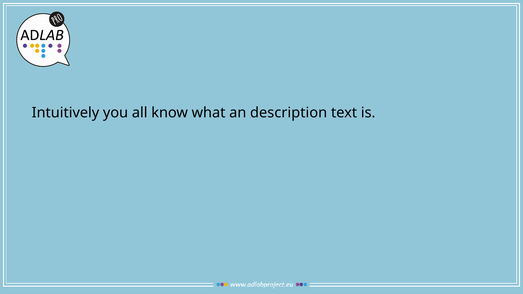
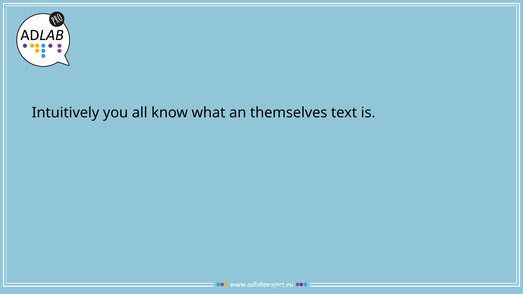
description: description -> themselves
